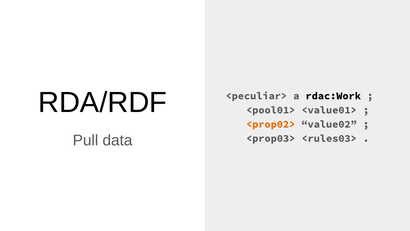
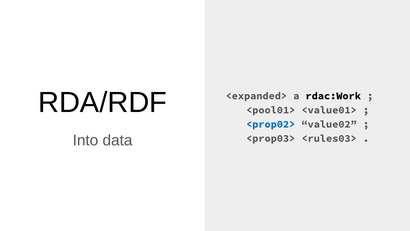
<peculiar>: <peculiar> -> <expanded>
<prop02> colour: orange -> blue
Pull: Pull -> Into
